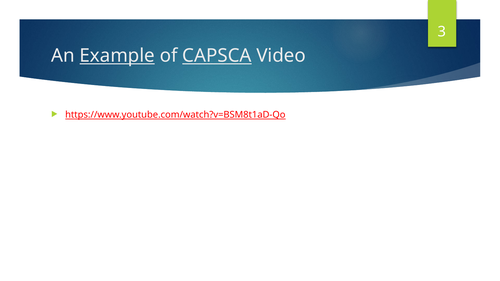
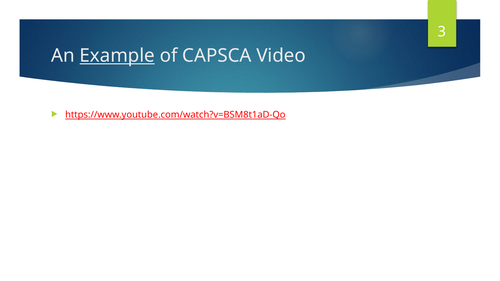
CAPSCA underline: present -> none
